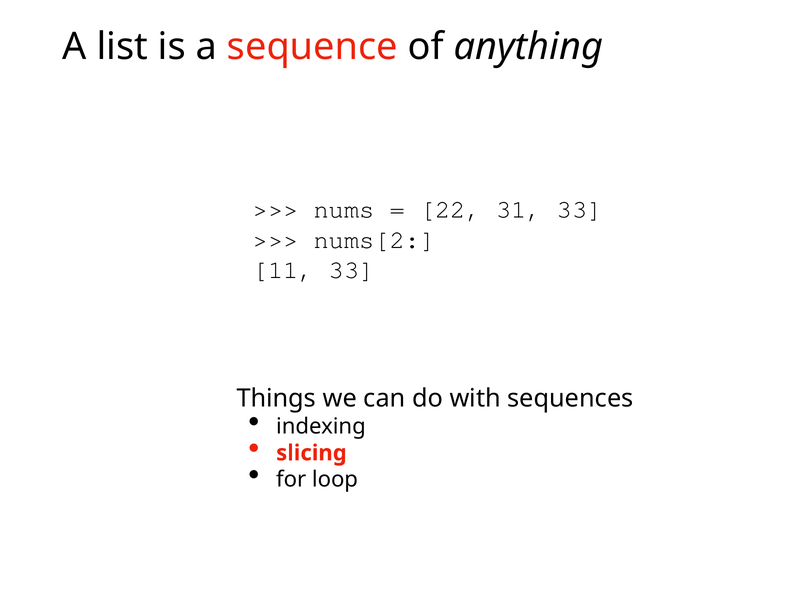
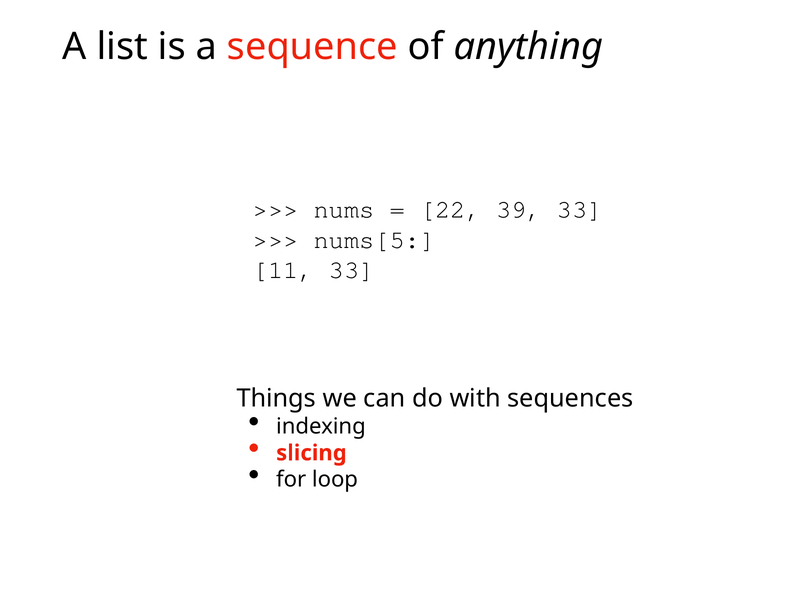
31: 31 -> 39
nums[2: nums[2 -> nums[5
